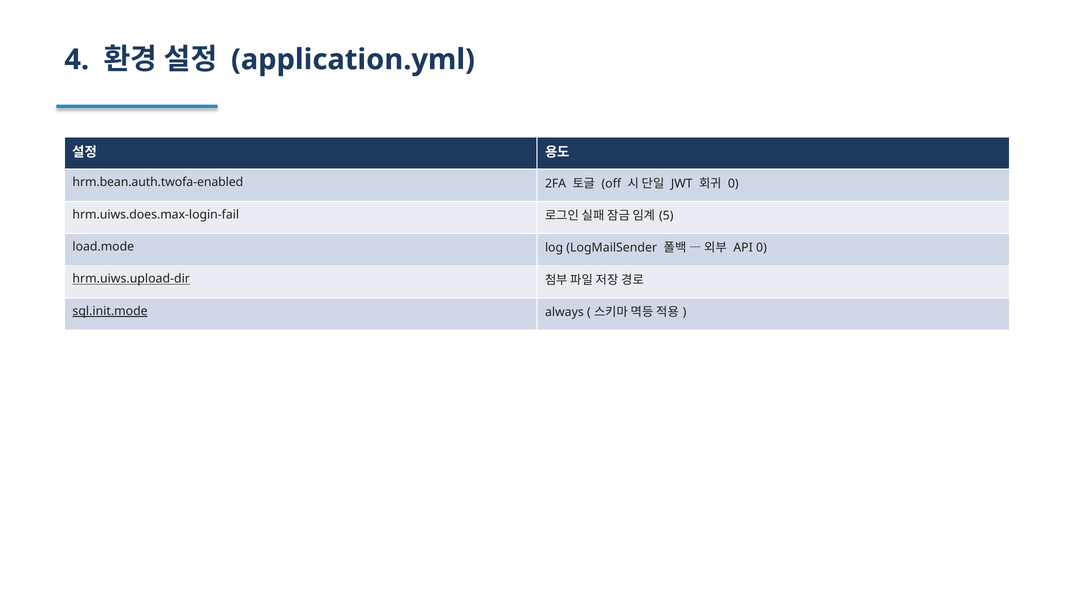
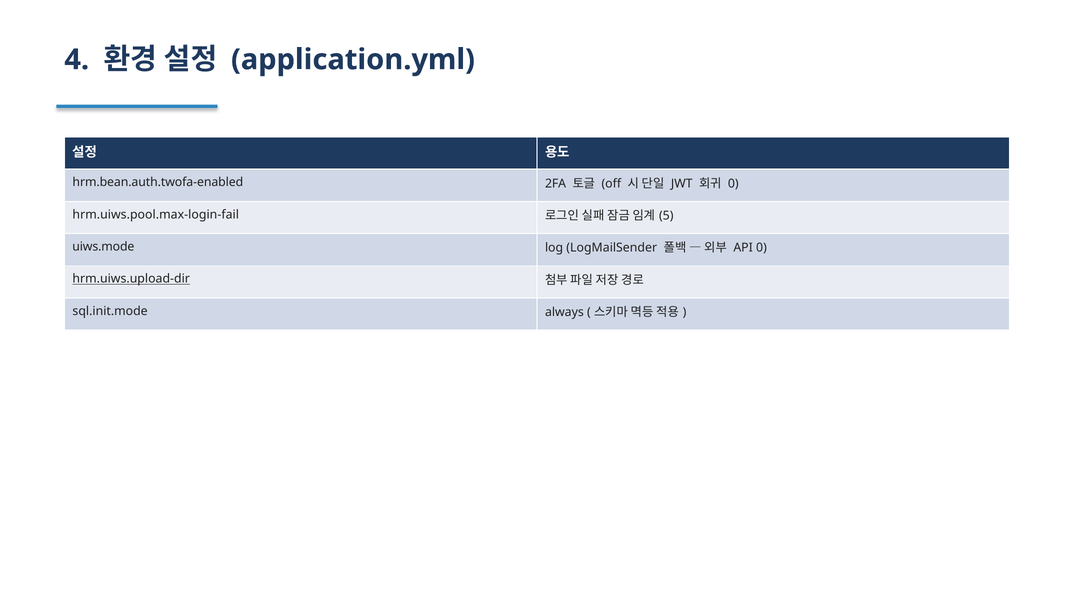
hrm.uiws.does.max-login-fail: hrm.uiws.does.max-login-fail -> hrm.uiws.pool.max-login-fail
load.mode: load.mode -> uiws.mode
sql.init.mode underline: present -> none
